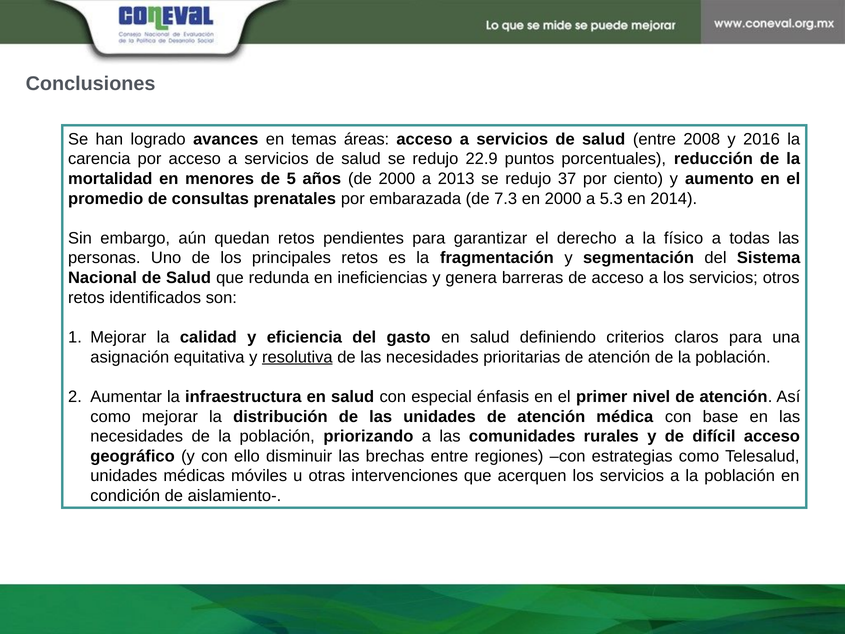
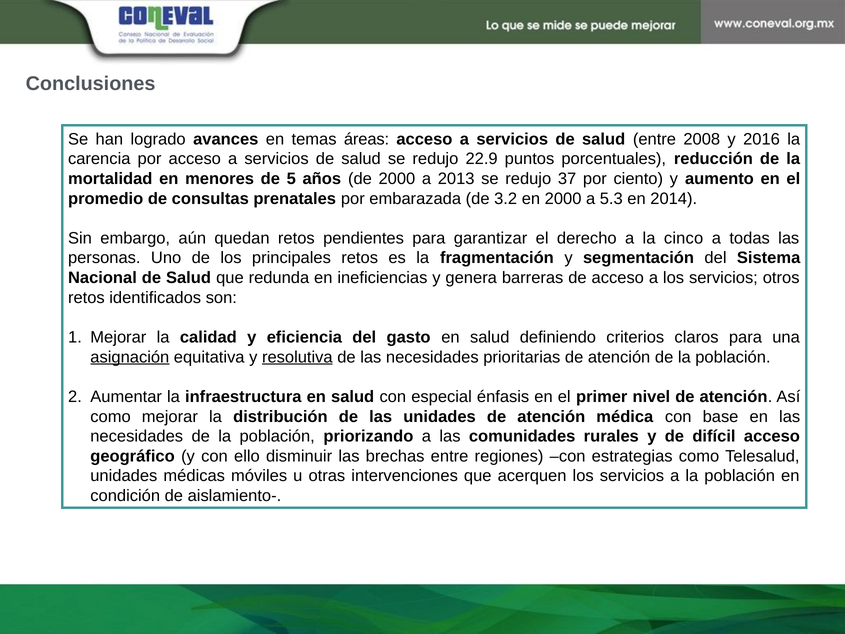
7.3: 7.3 -> 3.2
físico: físico -> cinco
asignación underline: none -> present
